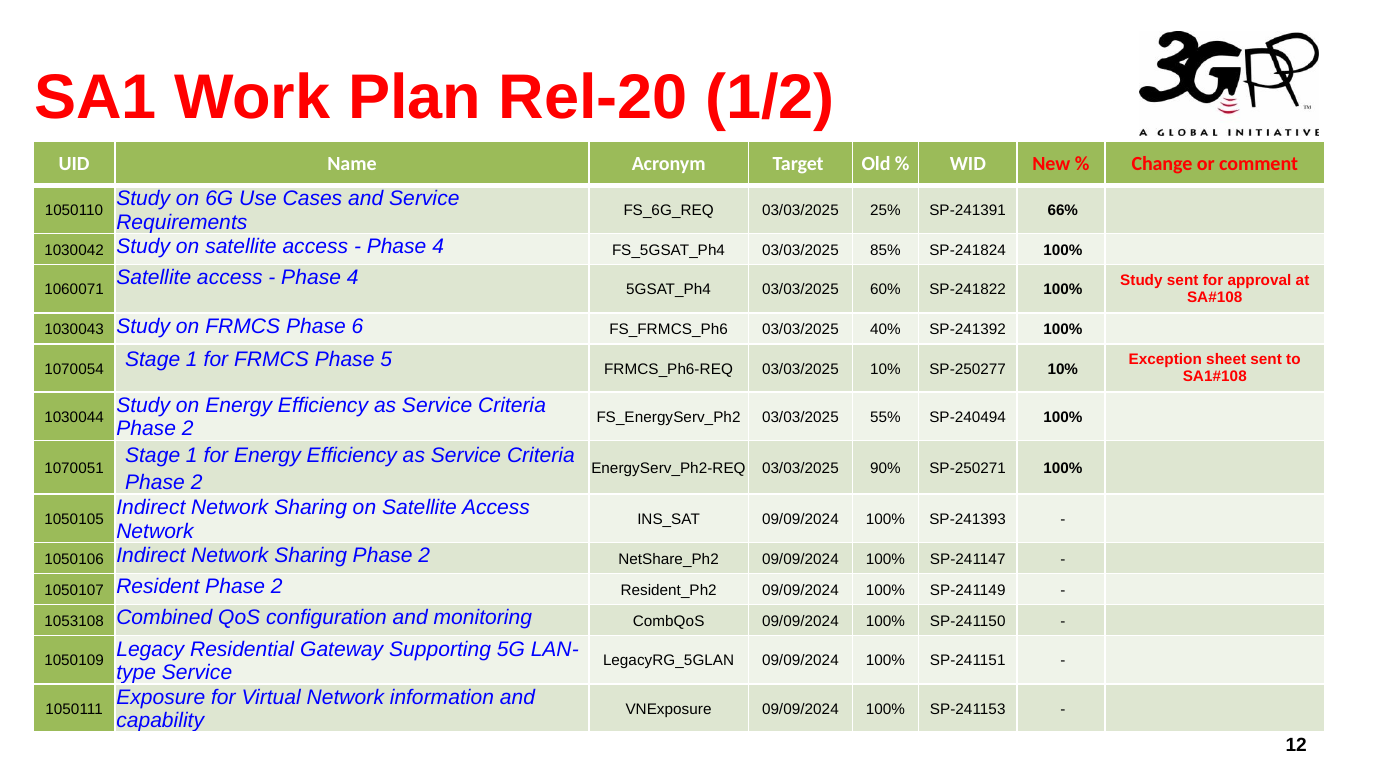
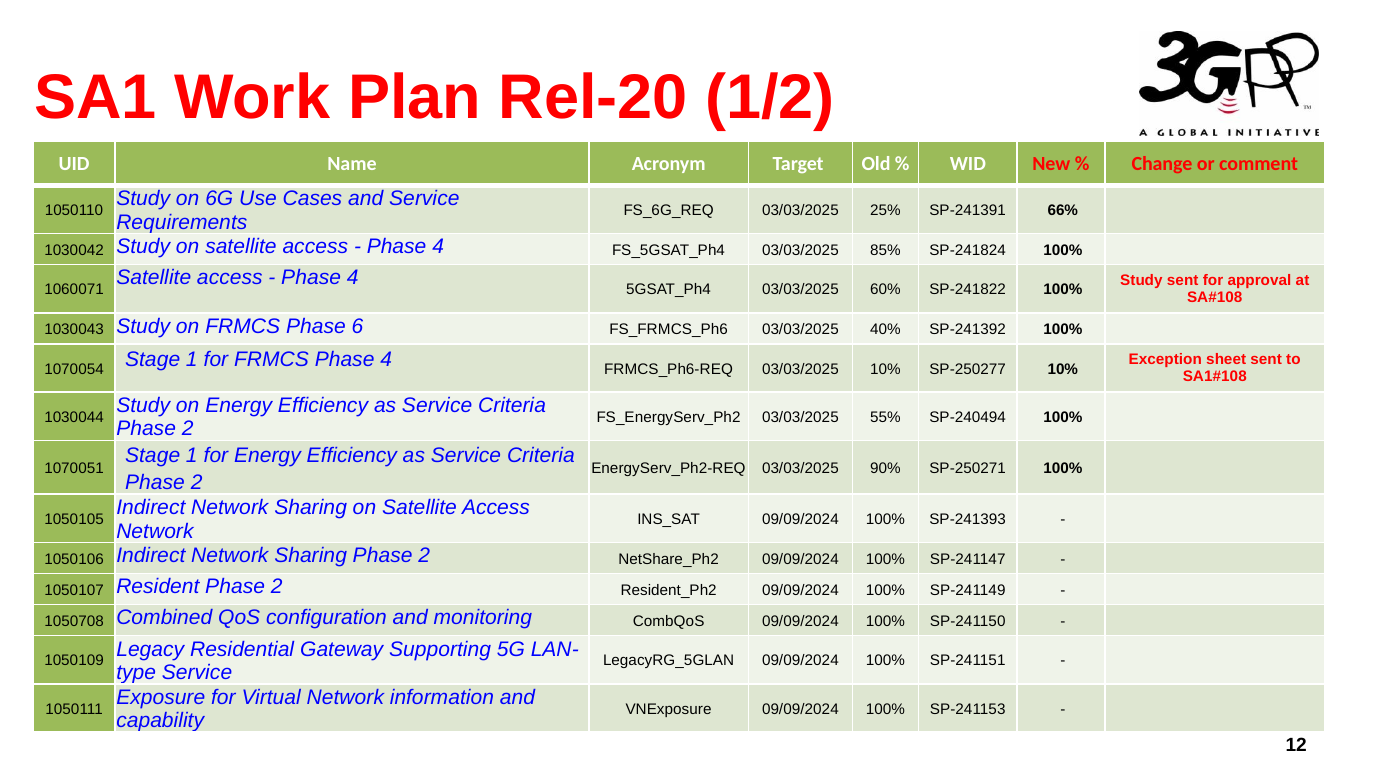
FRMCS Phase 5: 5 -> 4
1053108: 1053108 -> 1050708
